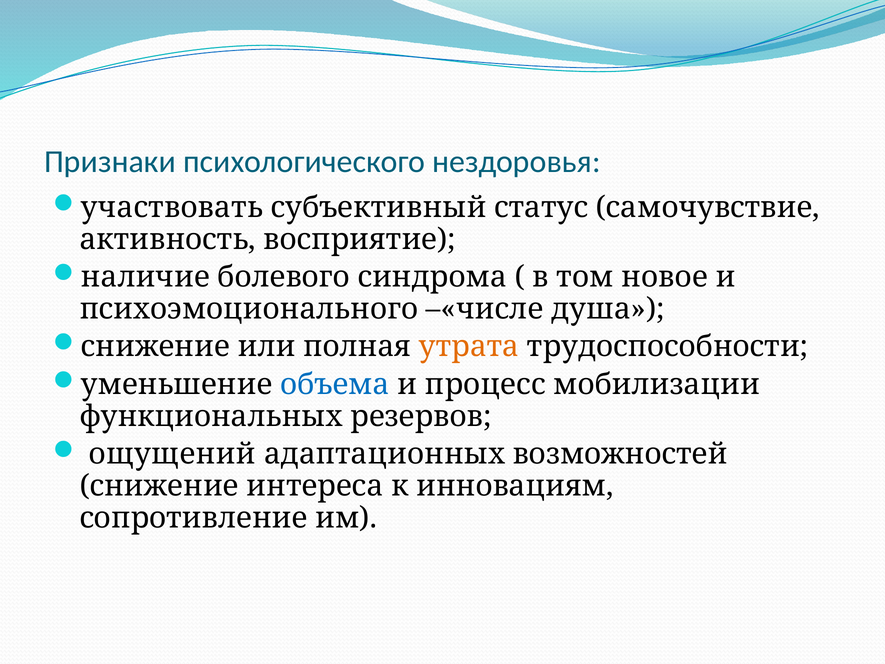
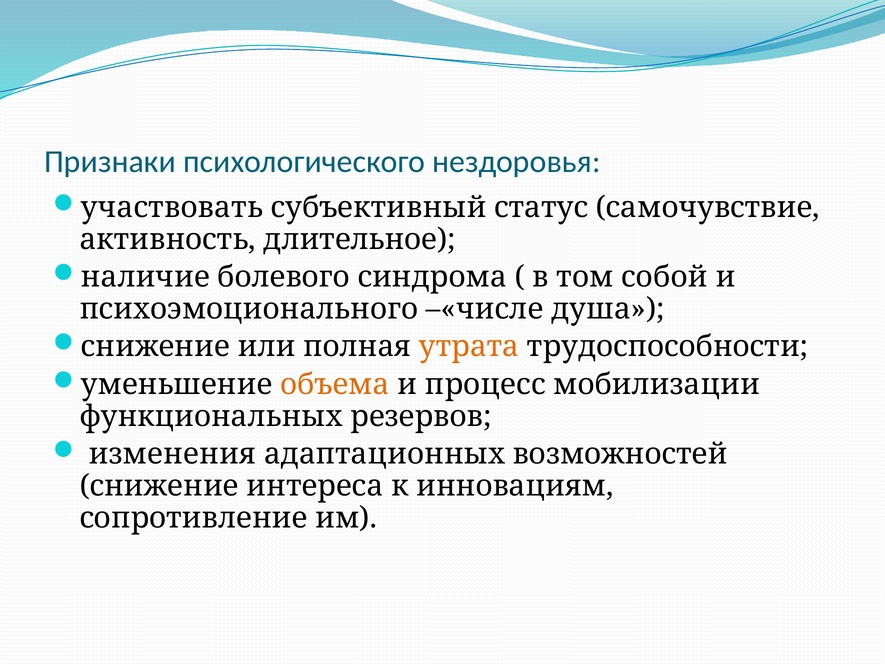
восприятие: восприятие -> длительное
новое: новое -> собой
объема colour: blue -> orange
ощущений: ощущений -> изменения
